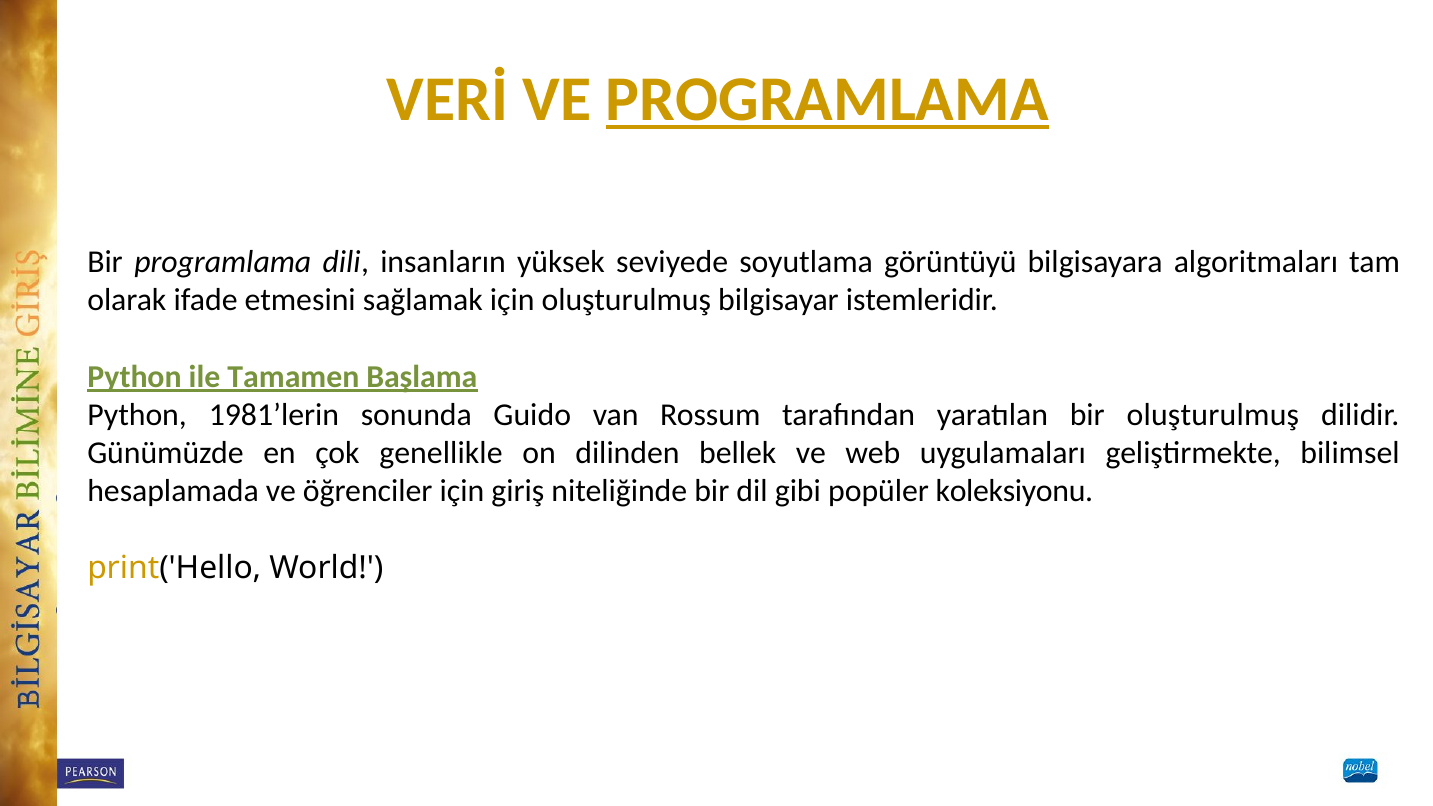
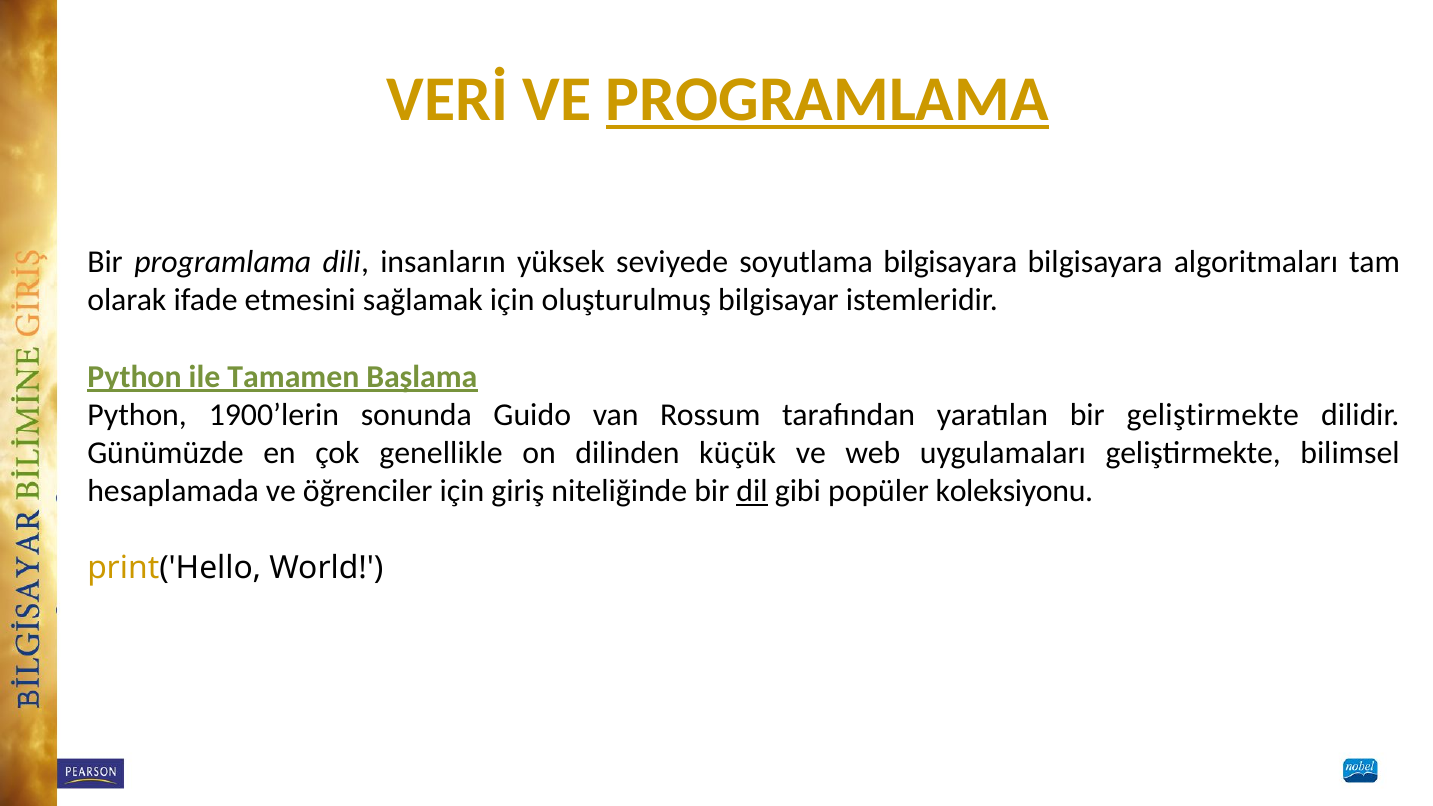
soyutlama görüntüyü: görüntüyü -> bilgisayara
1981’lerin: 1981’lerin -> 1900’lerin
bir oluşturulmuş: oluşturulmuş -> geliştirmekte
bellek: bellek -> küçük
dil underline: none -> present
